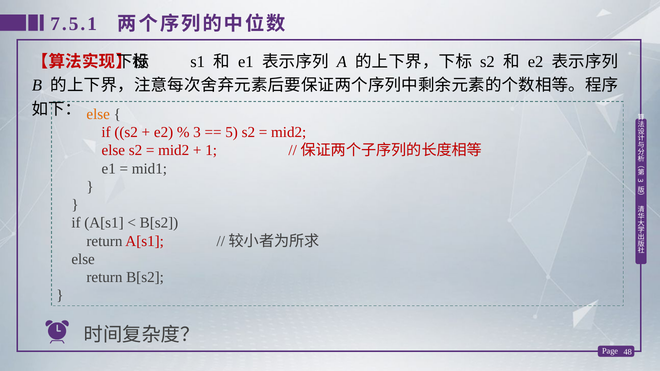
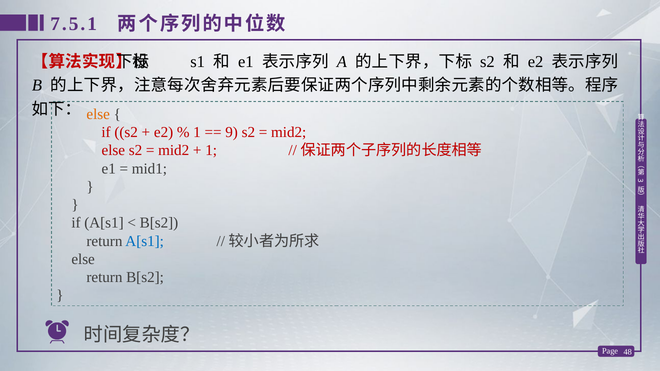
3 at (197, 132): 3 -> 1
5: 5 -> 9
A[s1 at (145, 241) colour: red -> blue
